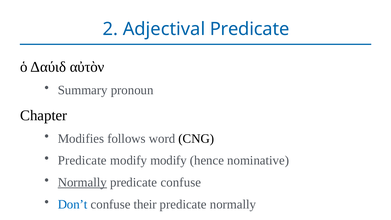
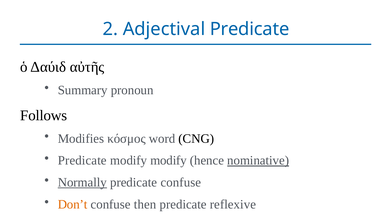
αὐτὸν: αὐτὸν -> αὐτῆς
Chapter: Chapter -> Follows
follows: follows -> κόσμος
nominative underline: none -> present
Don’t colour: blue -> orange
their: their -> then
predicate normally: normally -> reflexive
